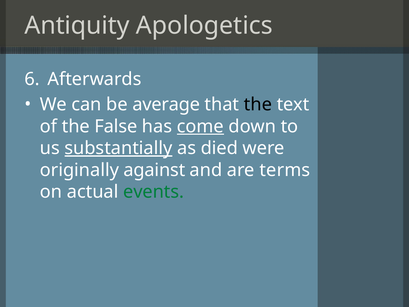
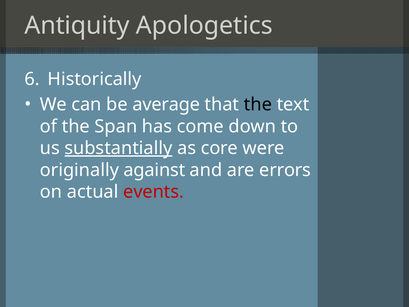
Afterwards: Afterwards -> Historically
False: False -> Span
come underline: present -> none
died: died -> core
terms: terms -> errors
events colour: green -> red
